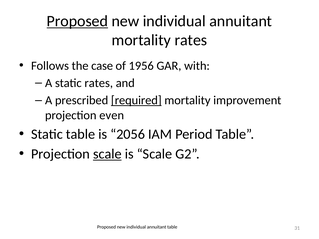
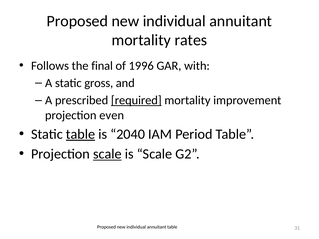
Proposed at (77, 21) underline: present -> none
case: case -> final
1956: 1956 -> 1996
static rates: rates -> gross
table at (81, 134) underline: none -> present
2056: 2056 -> 2040
